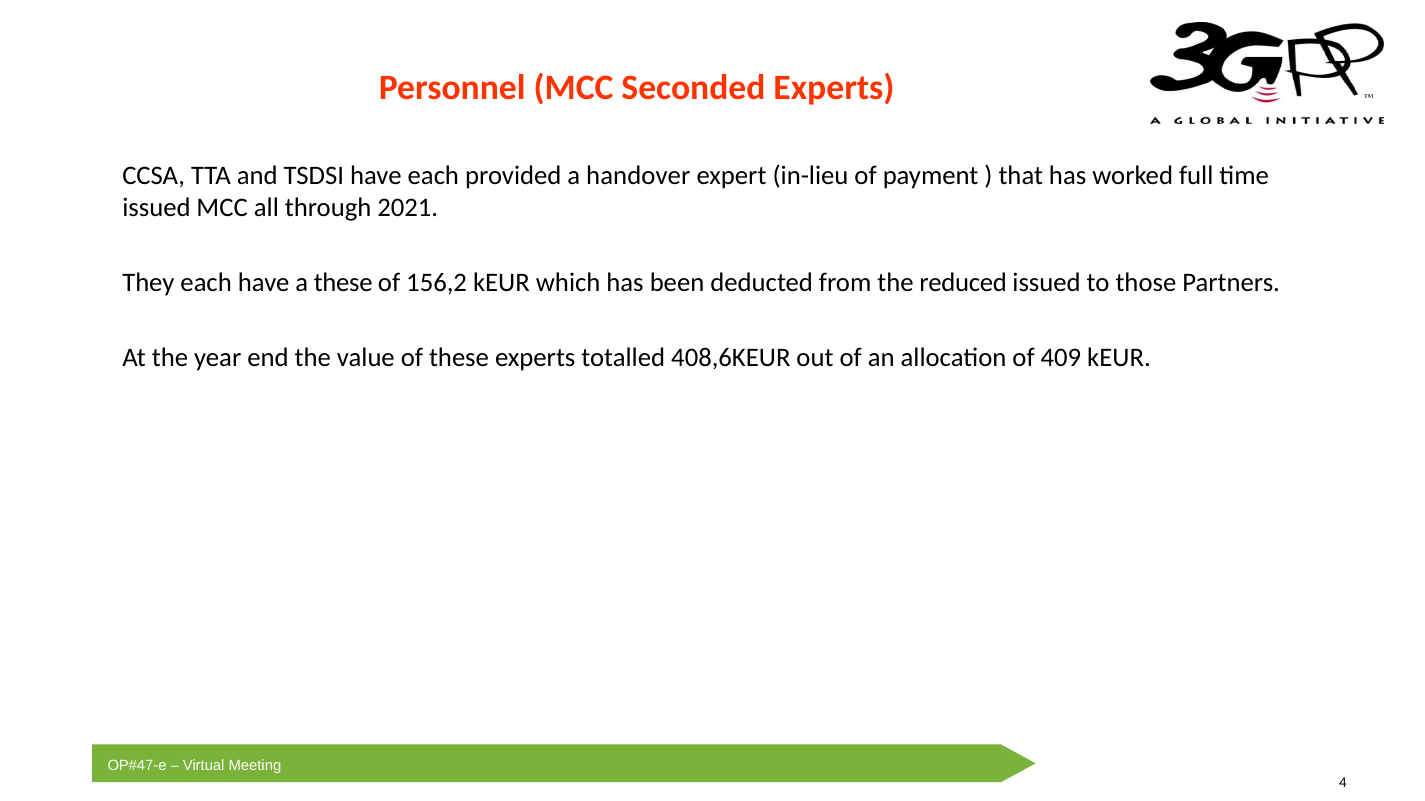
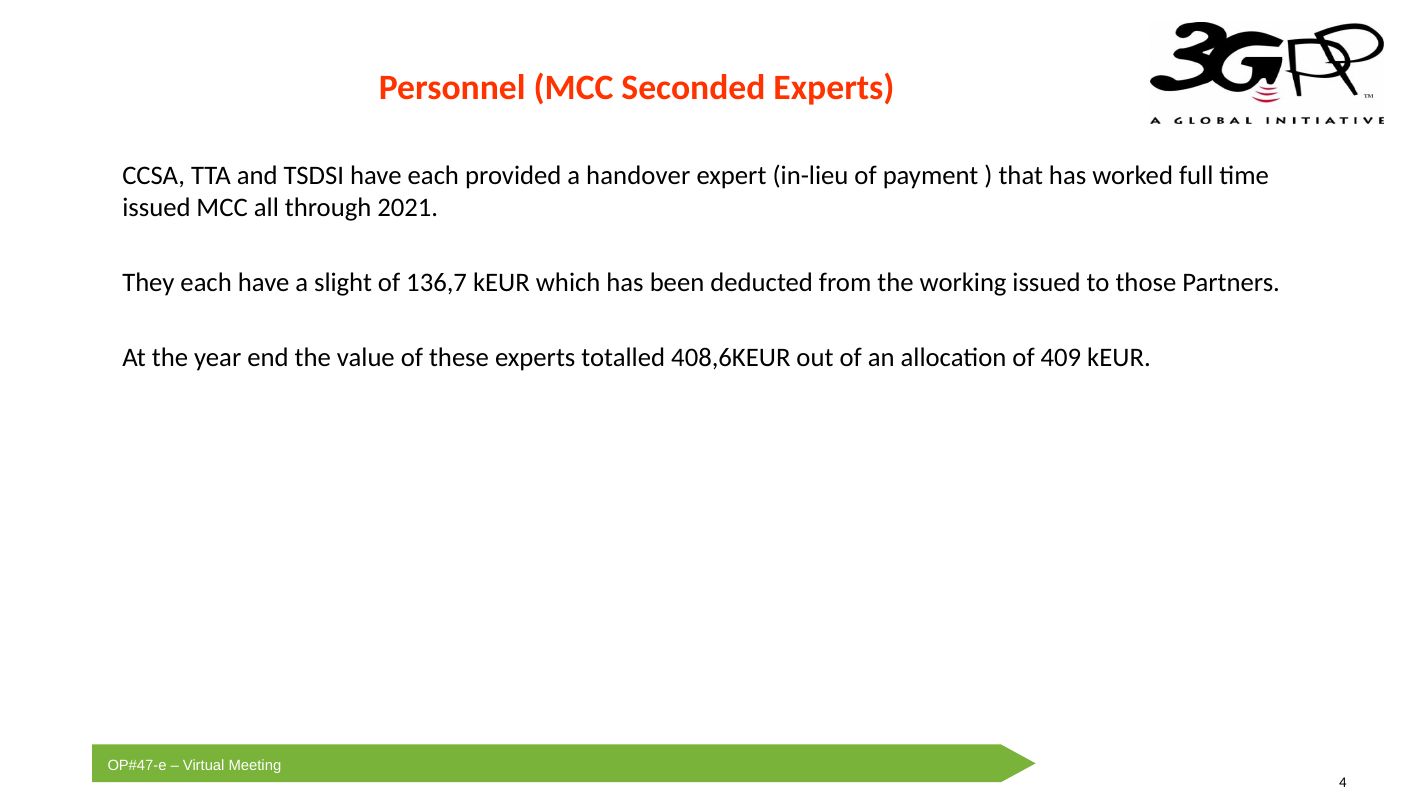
a these: these -> slight
156,2: 156,2 -> 136,7
reduced: reduced -> working
